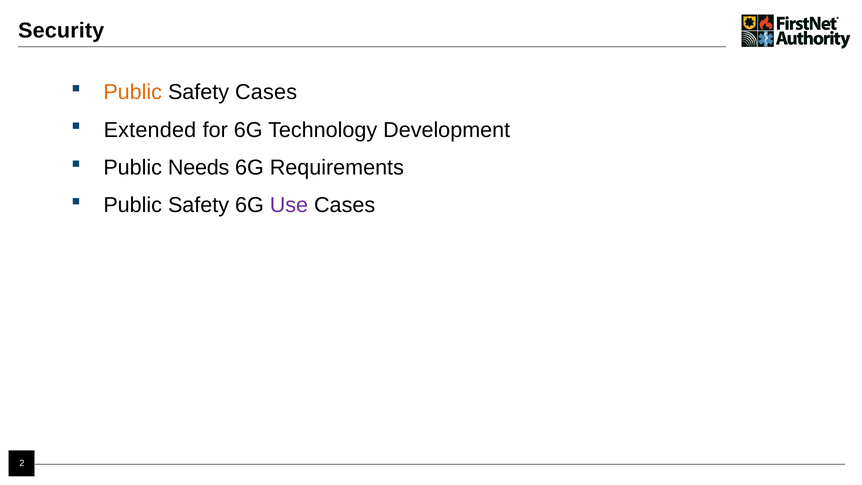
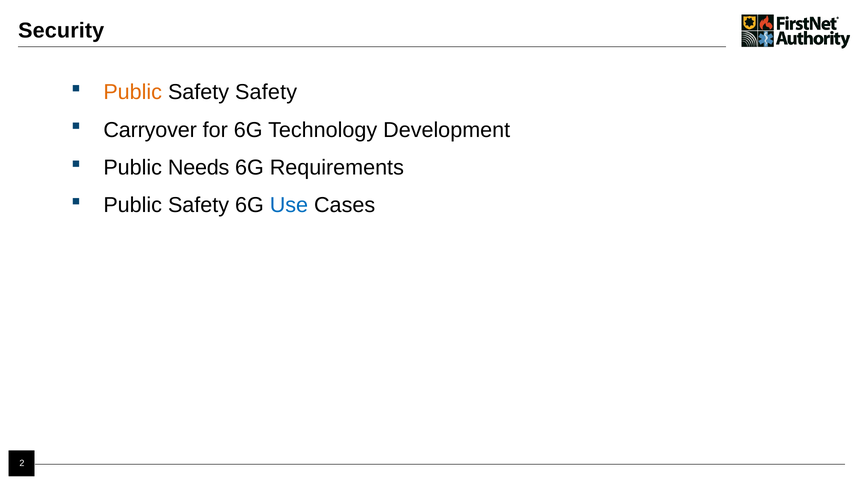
Safety Cases: Cases -> Safety
Extended: Extended -> Carryover
Use colour: purple -> blue
